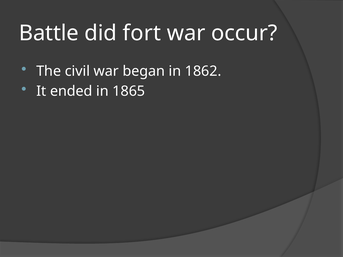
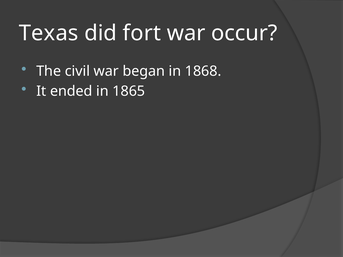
Battle: Battle -> Texas
1862: 1862 -> 1868
